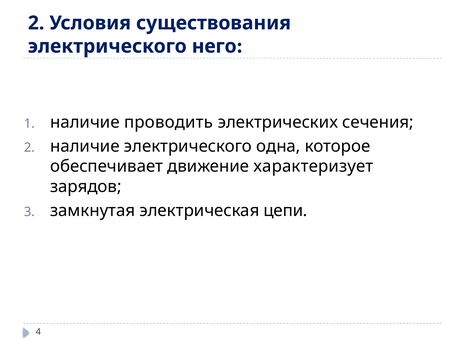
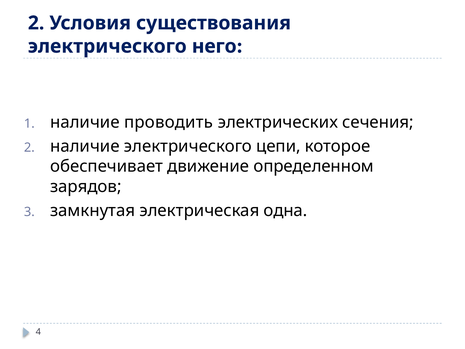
одна: одна -> цепи
характеризует: характеризует -> определенном
цепи: цепи -> одна
